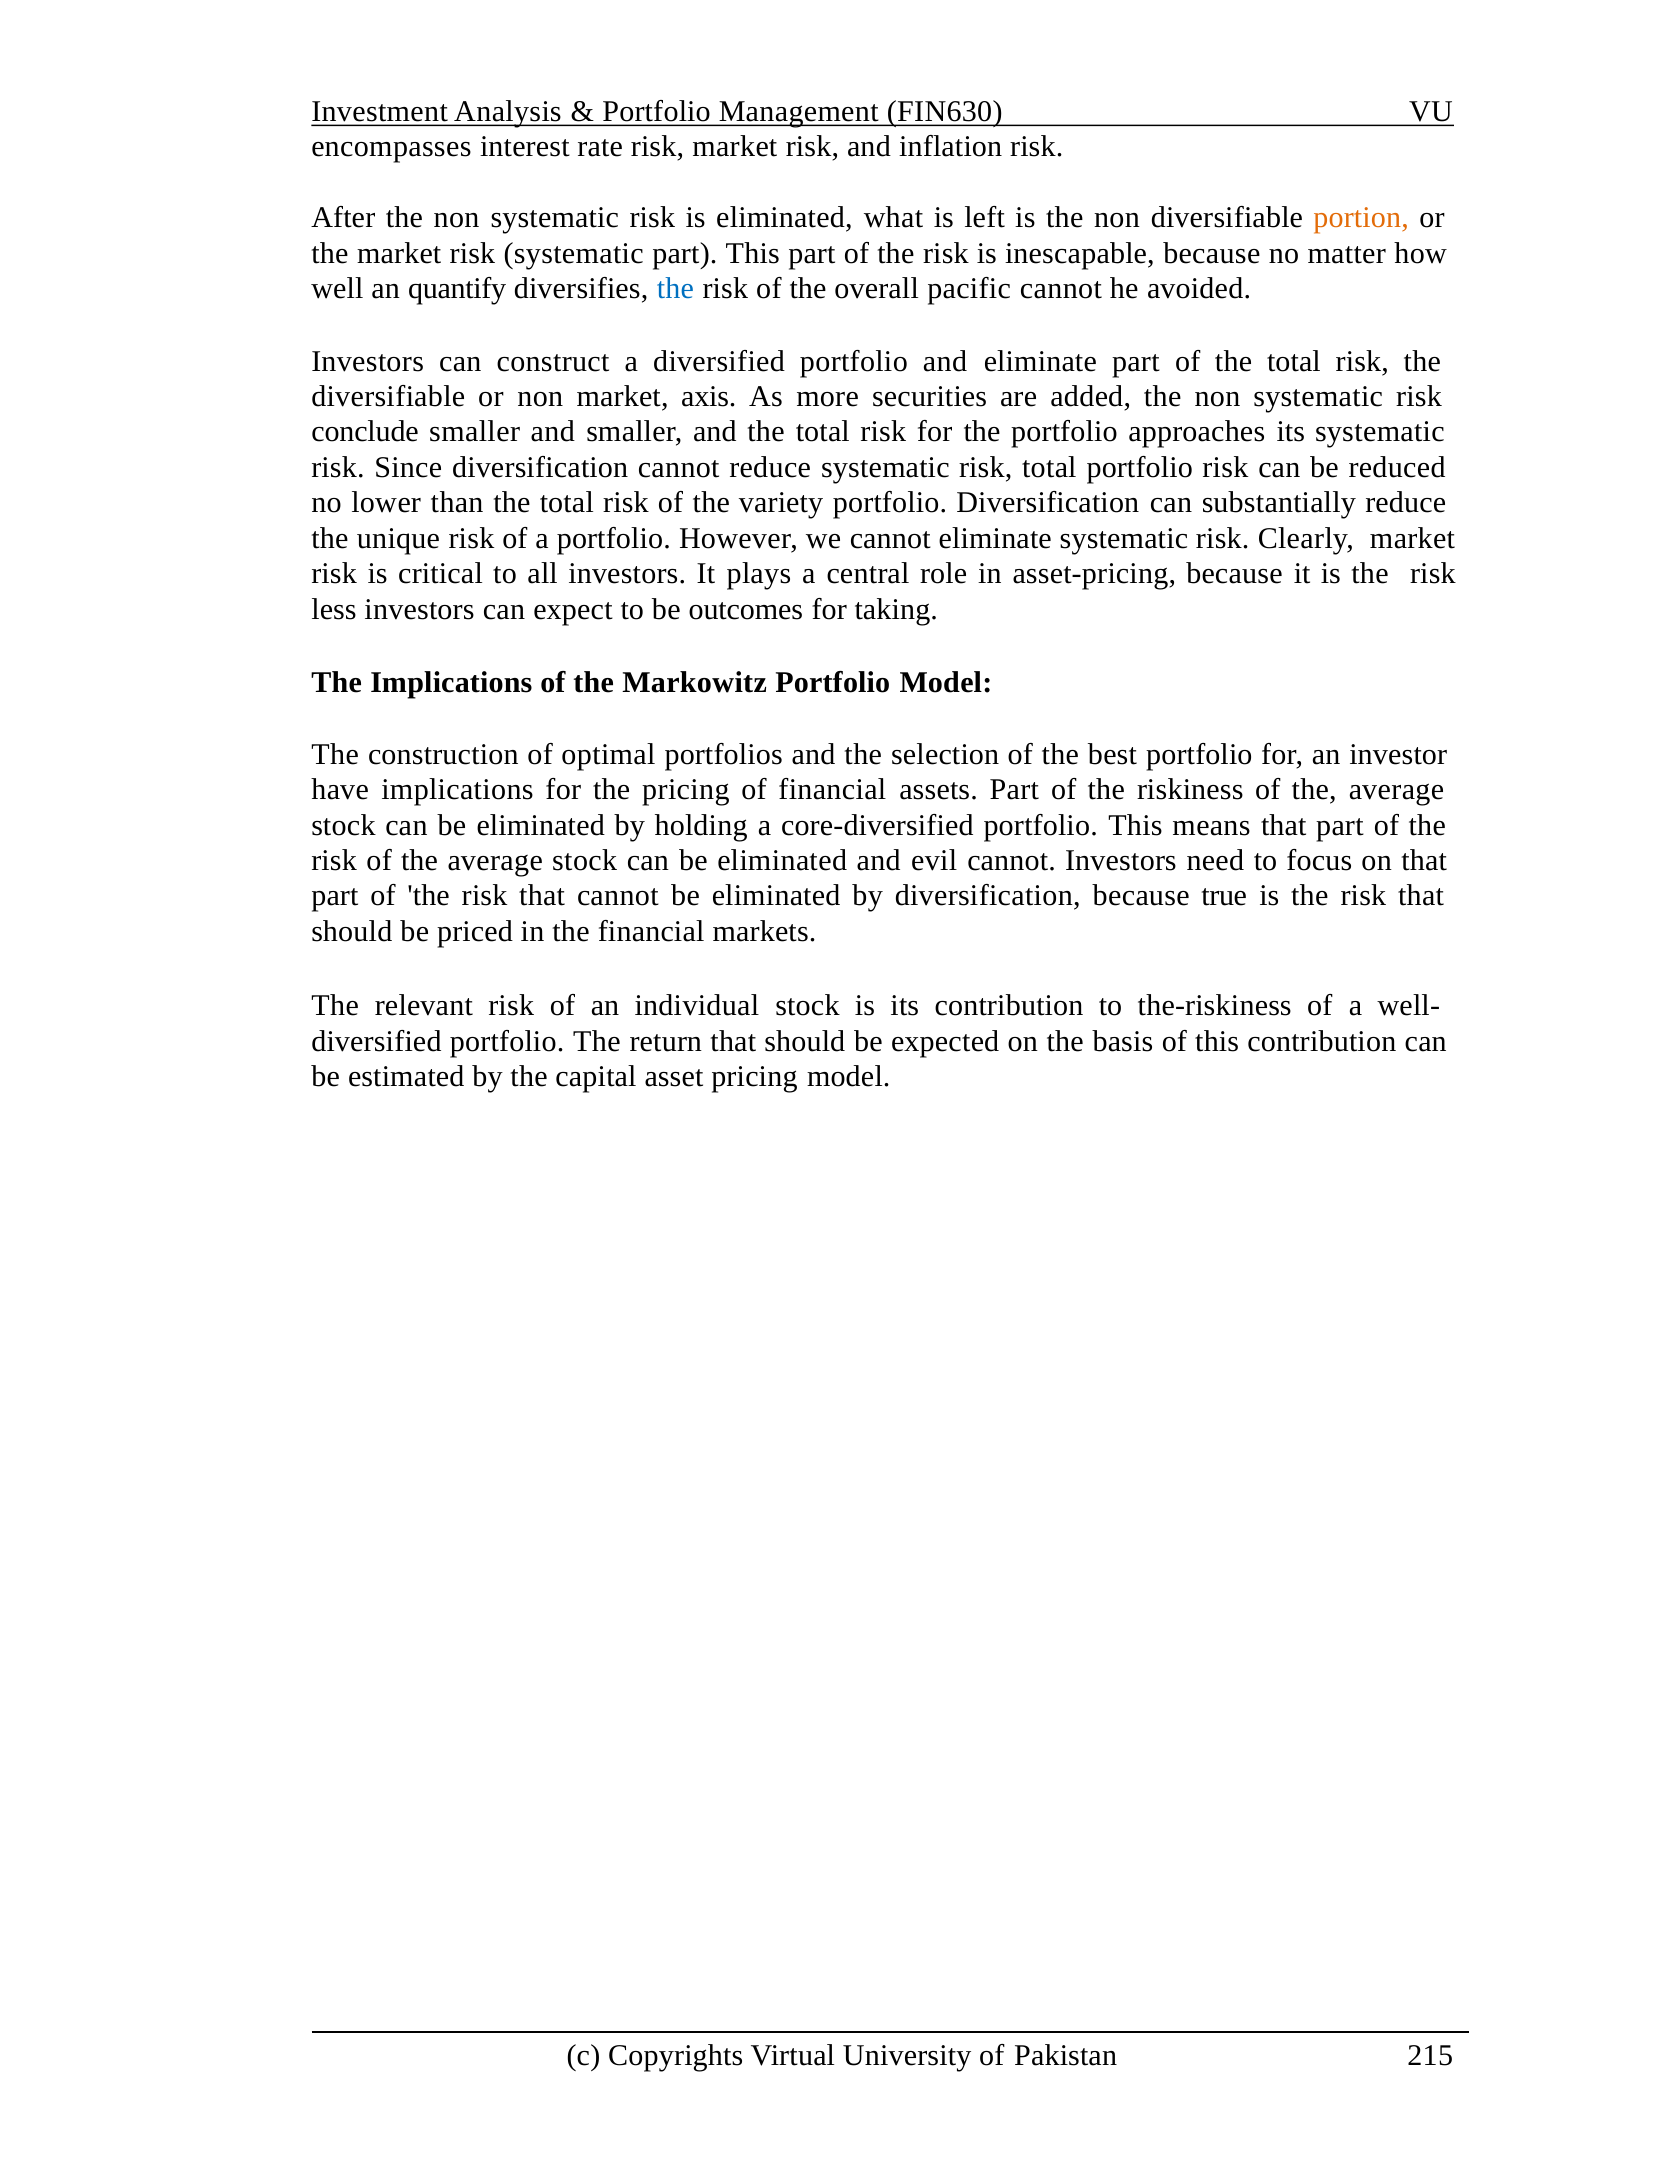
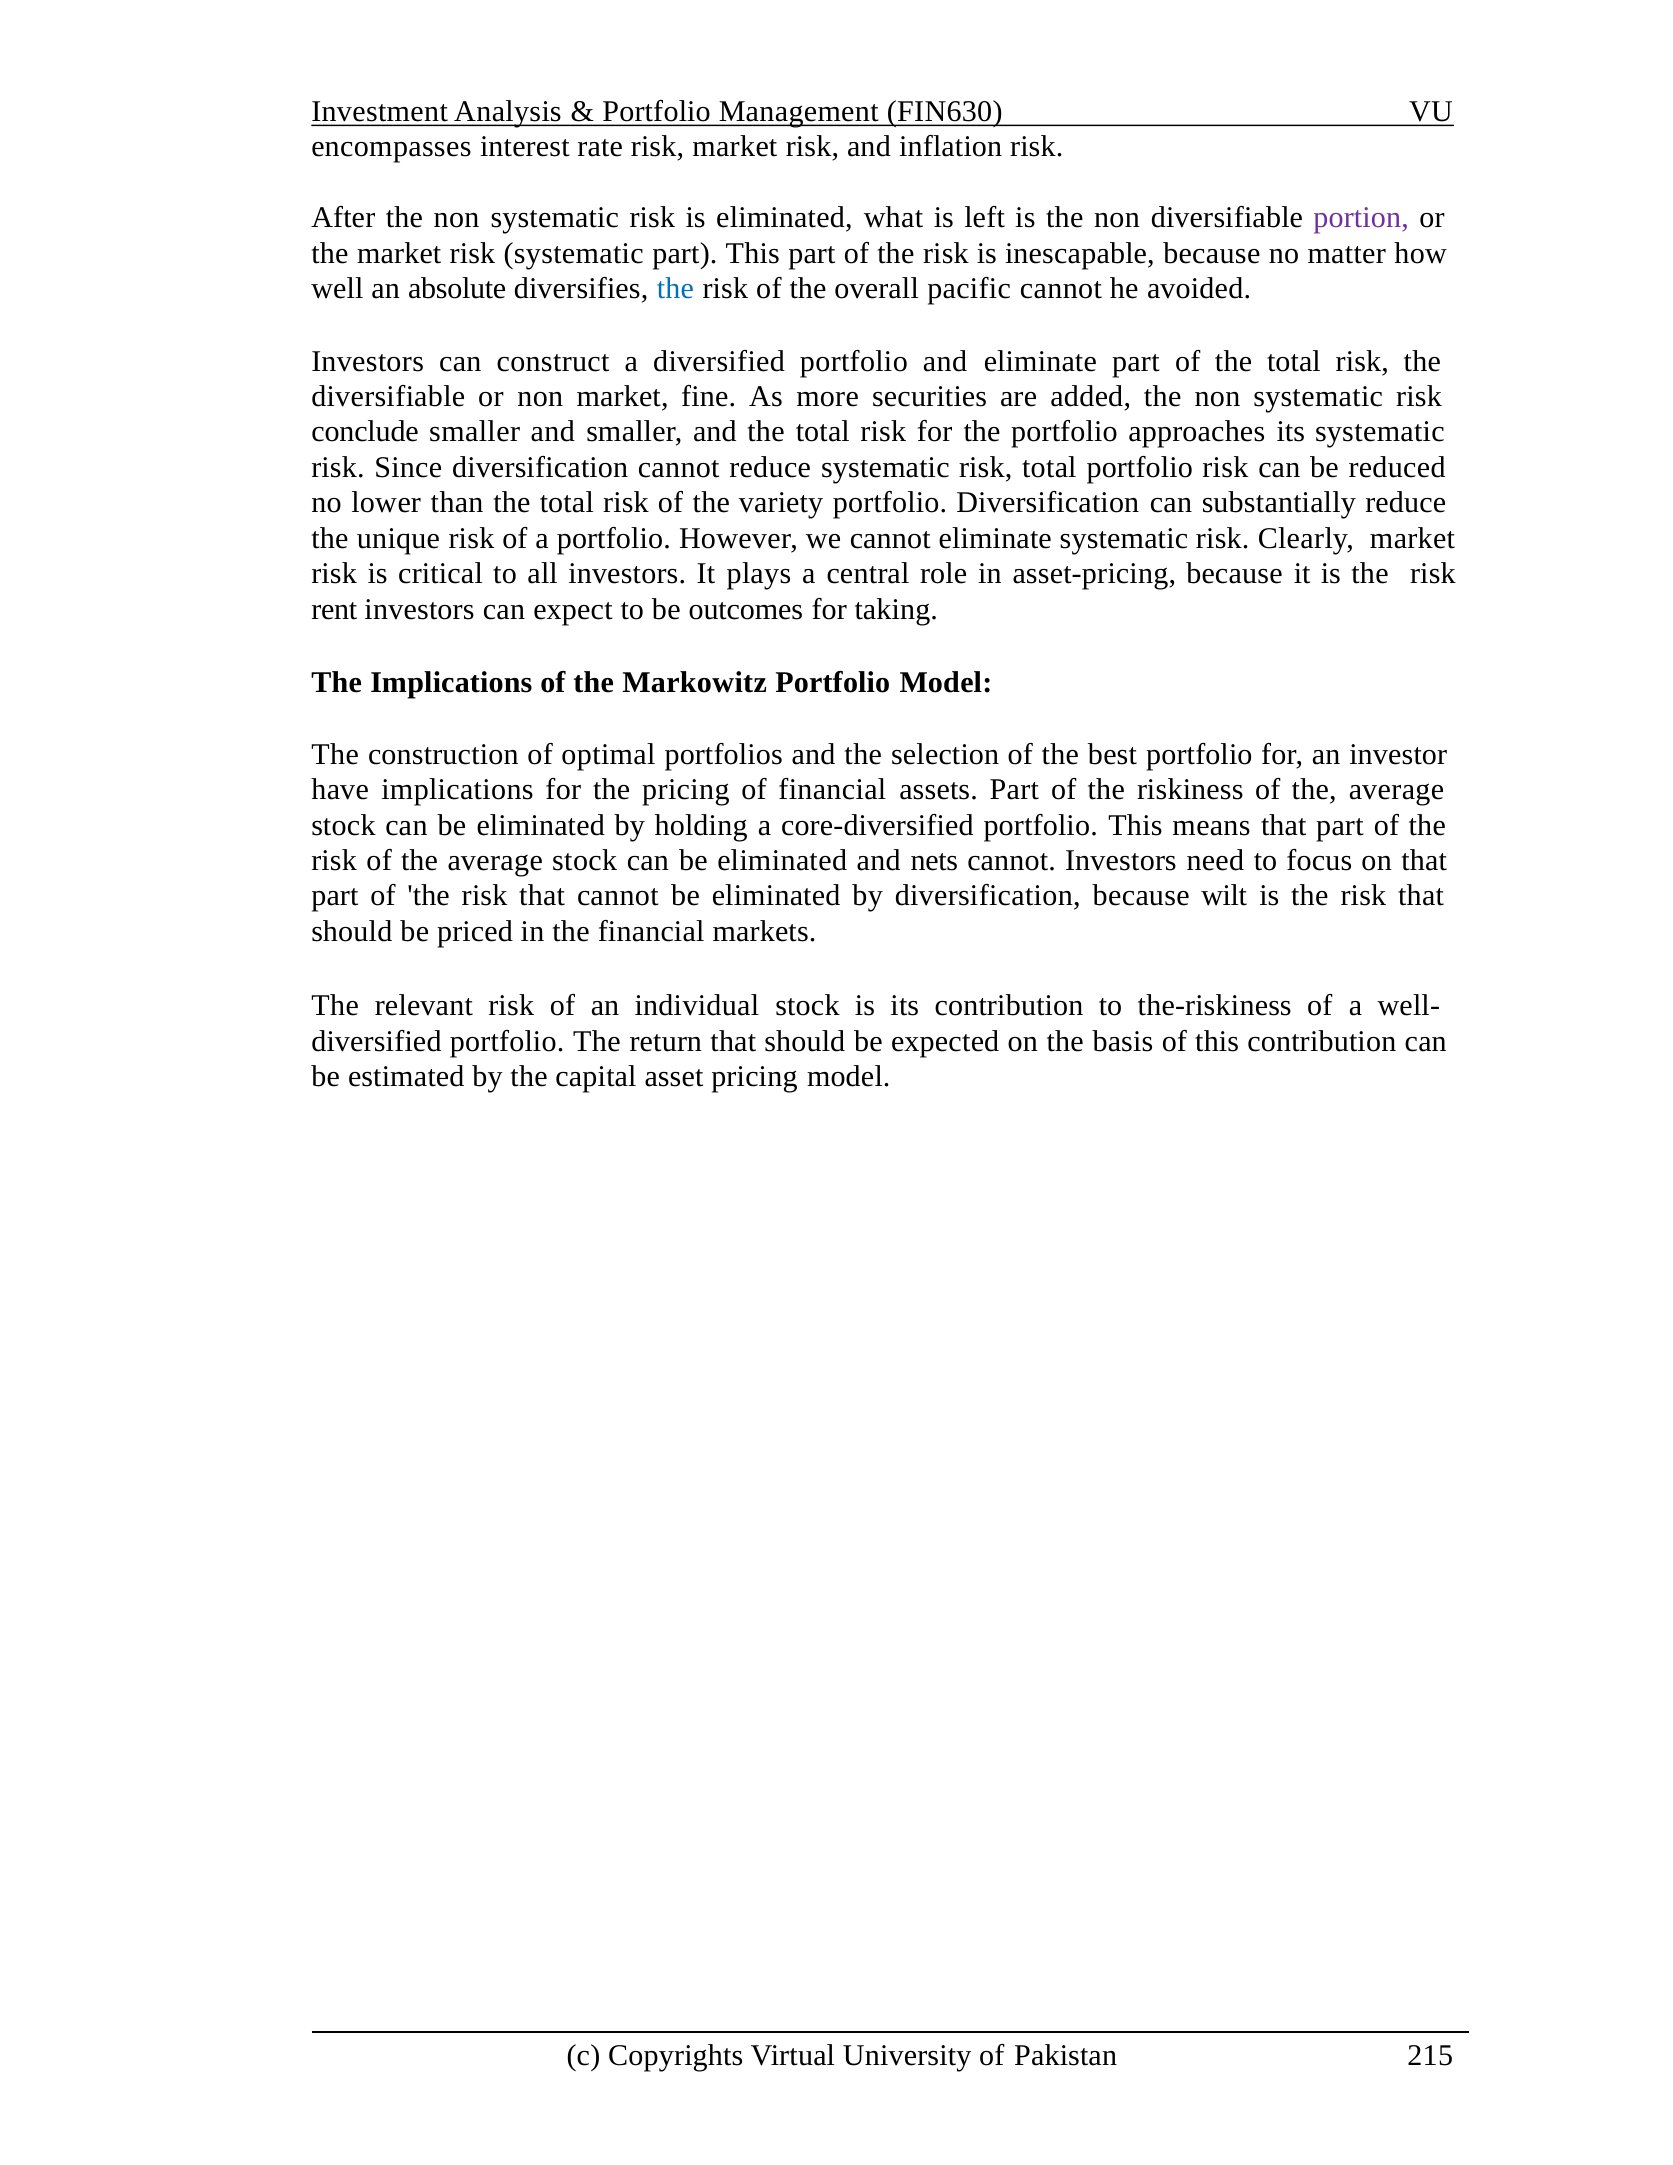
portion colour: orange -> purple
quantify: quantify -> absolute
axis: axis -> fine
less: less -> rent
evil: evil -> nets
true: true -> wilt
